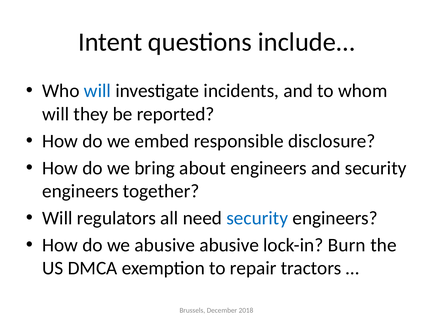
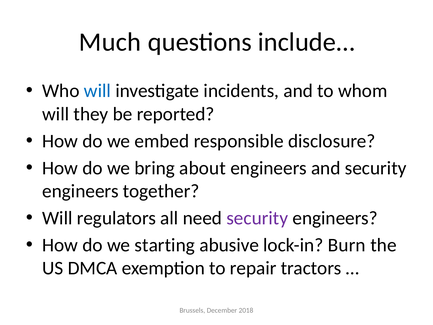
Intent: Intent -> Much
security at (257, 218) colour: blue -> purple
we abusive: abusive -> starting
